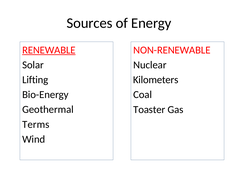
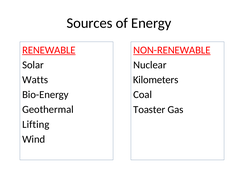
NON-RENEWABLE underline: none -> present
Lifting: Lifting -> Watts
Terms: Terms -> Lifting
